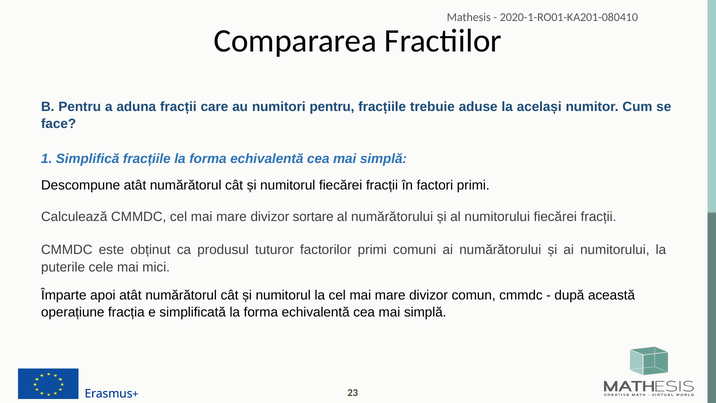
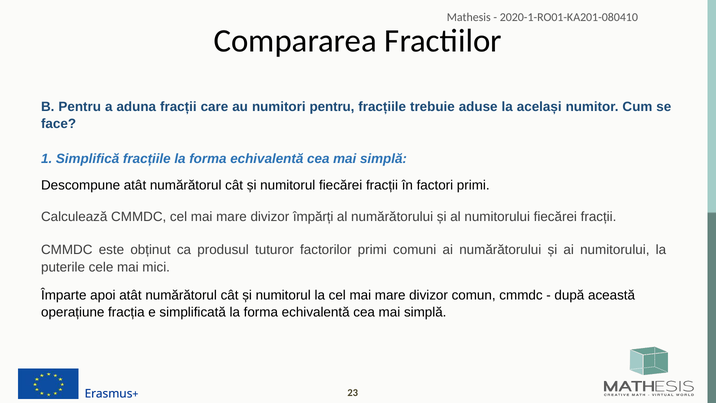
sortare: sortare -> împărți
